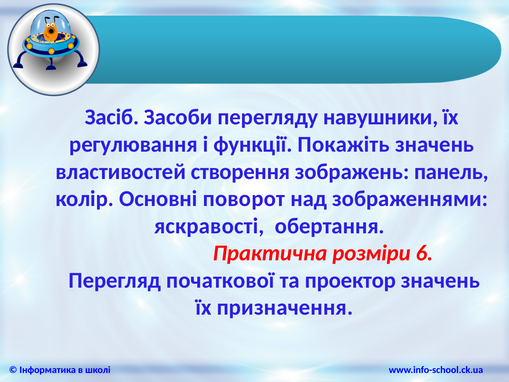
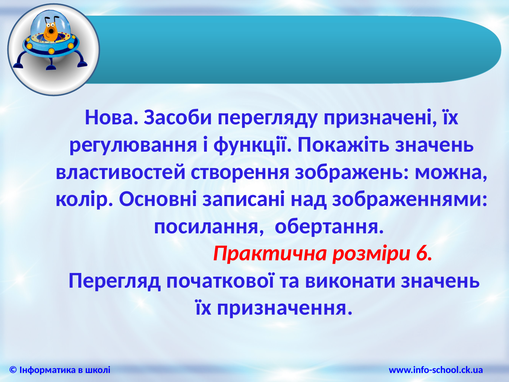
Засіб: Засіб -> Нова
навушники: навушники -> призначені
панель: панель -> можна
поворот: поворот -> записані
яскравості: яскравості -> посилання
проектор: проектор -> виконати
